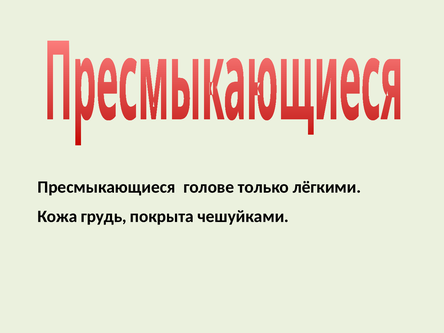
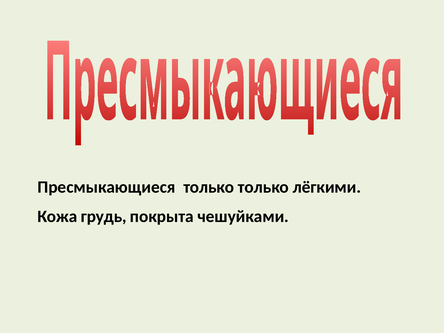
Пресмыкающиеся голове: голове -> только
